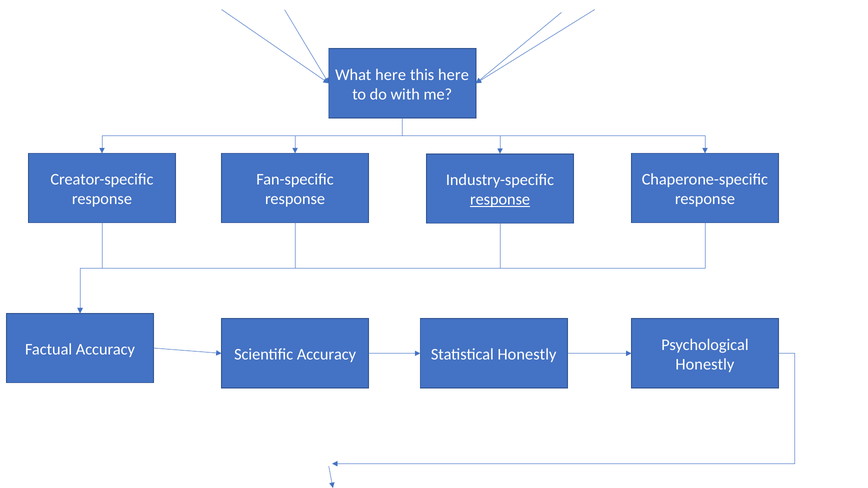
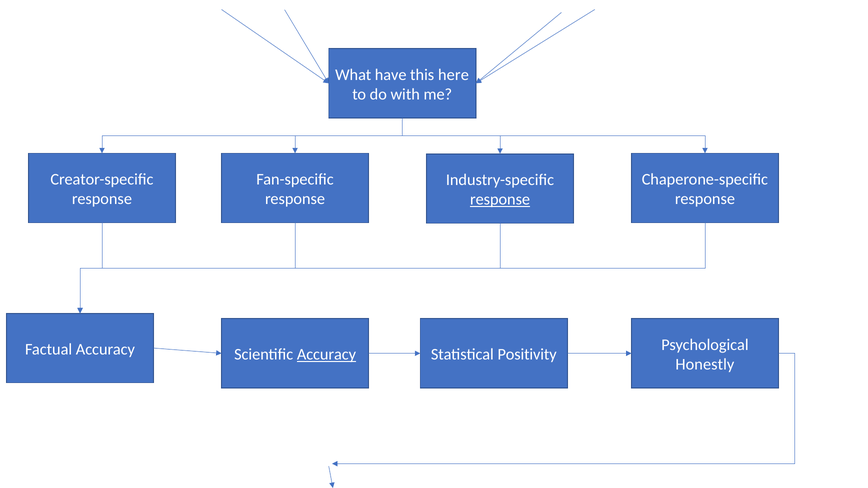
What here: here -> have
Accuracy at (326, 355) underline: none -> present
Statistical Honestly: Honestly -> Positivity
